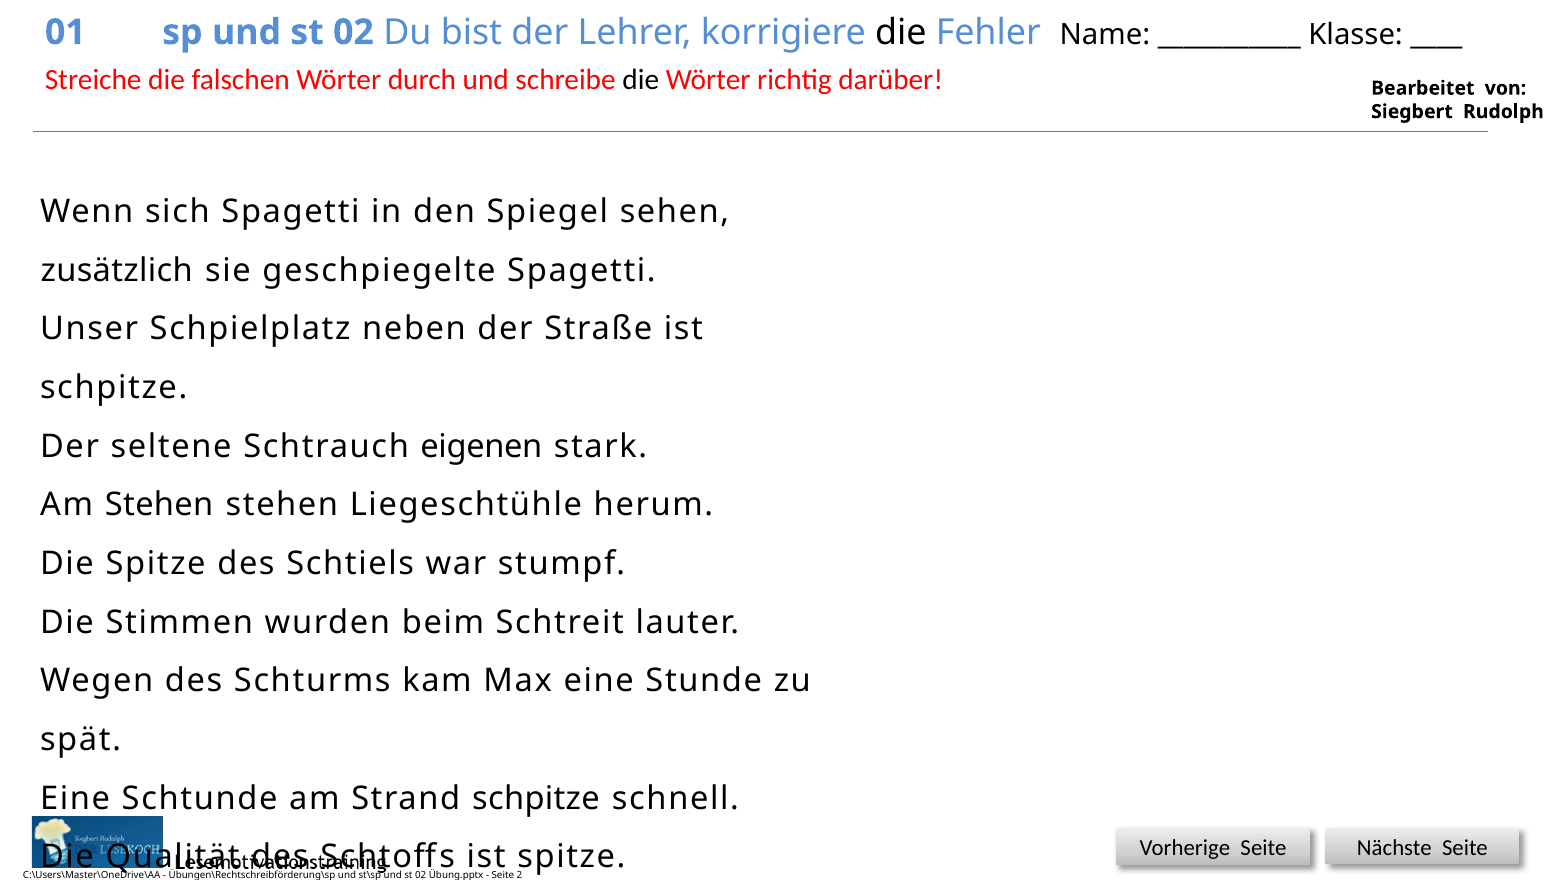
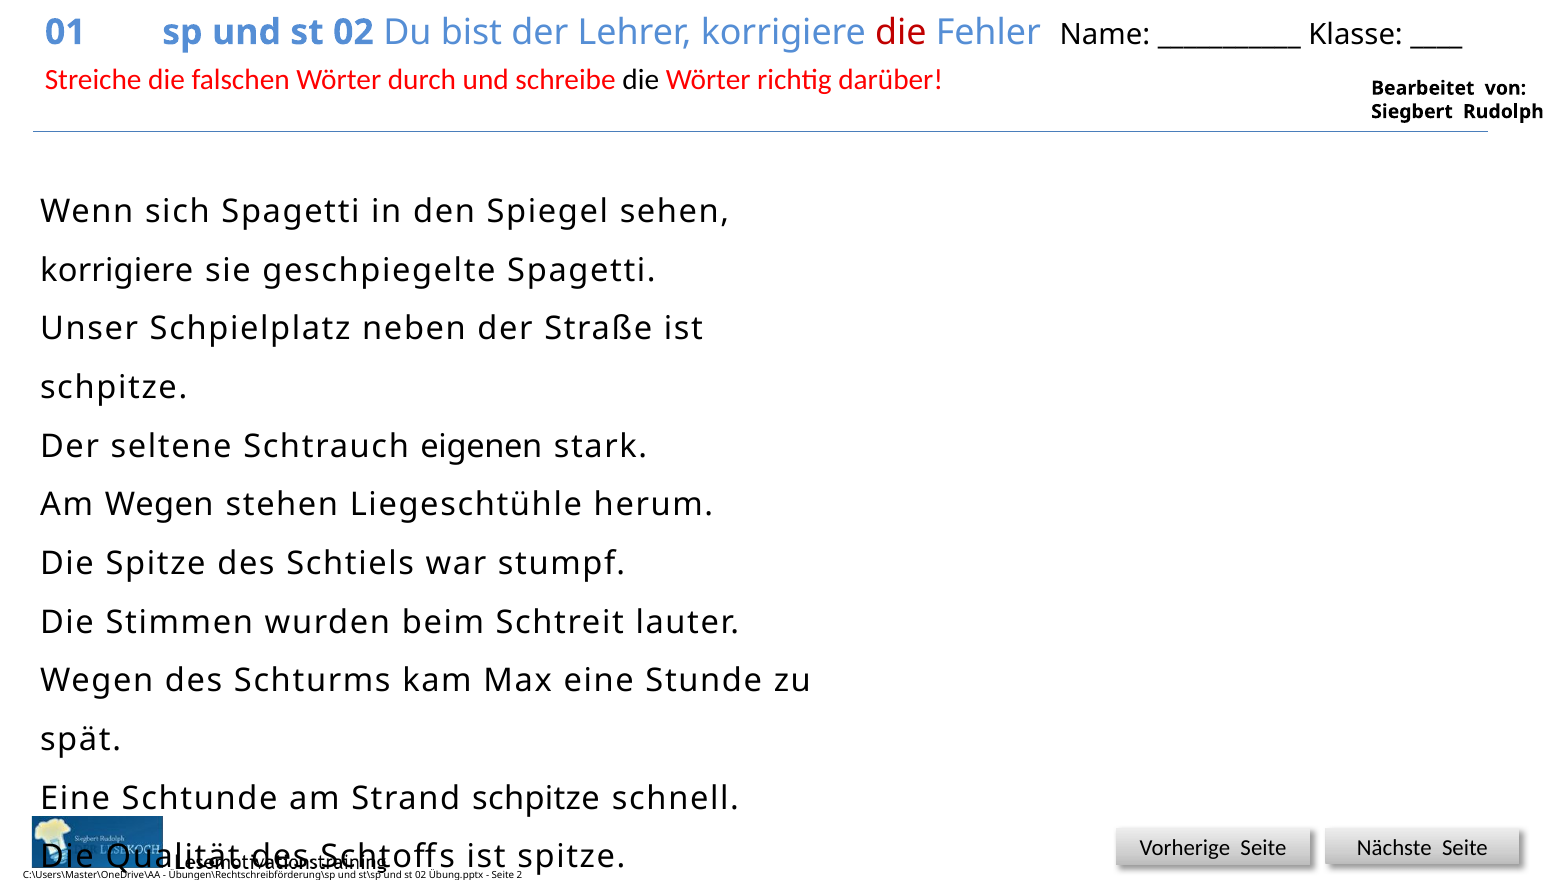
die at (901, 32) colour: black -> red
zusätzlich at (117, 270): zusätzlich -> korrigiere
Am Stehen: Stehen -> Wegen
